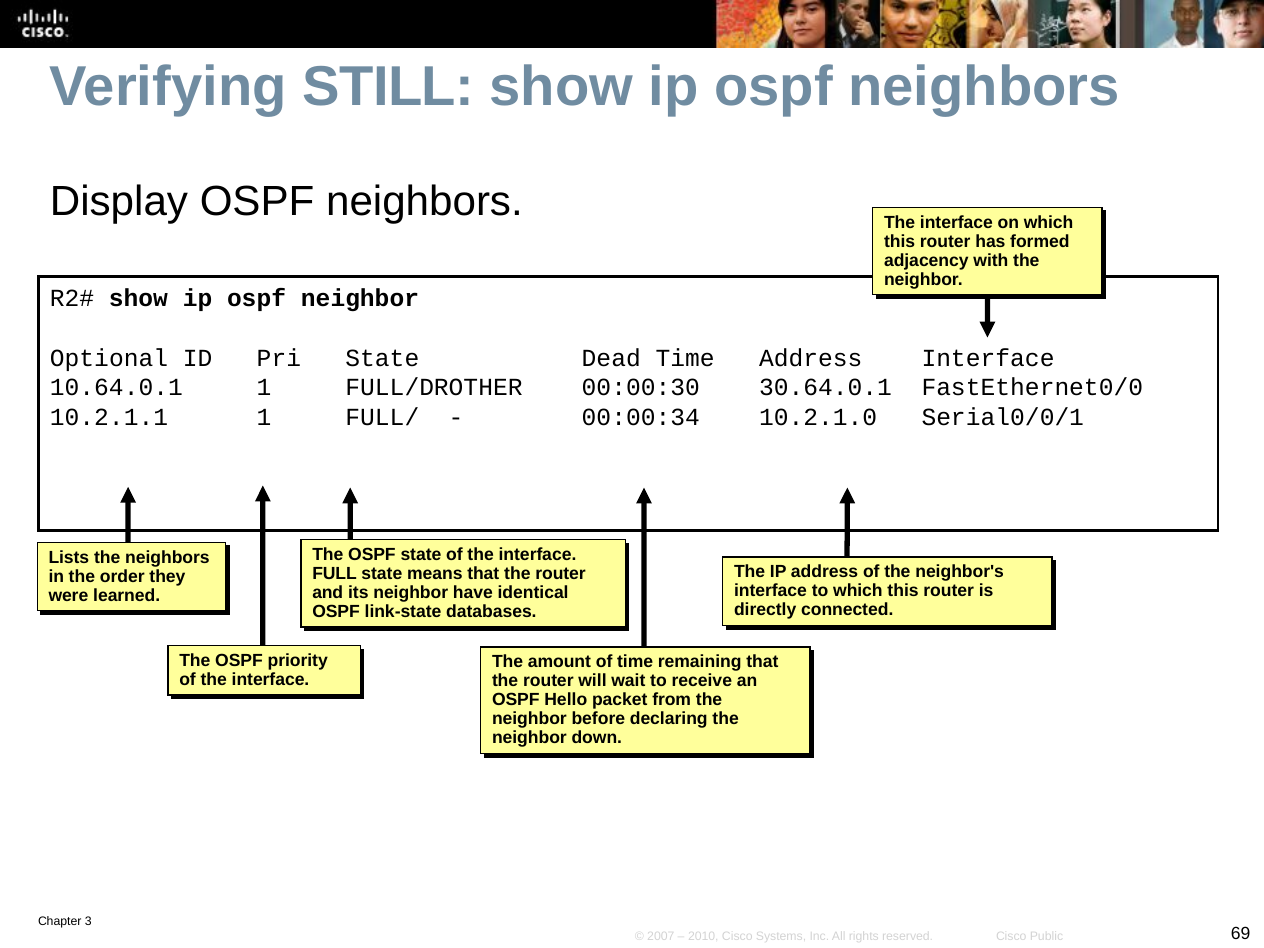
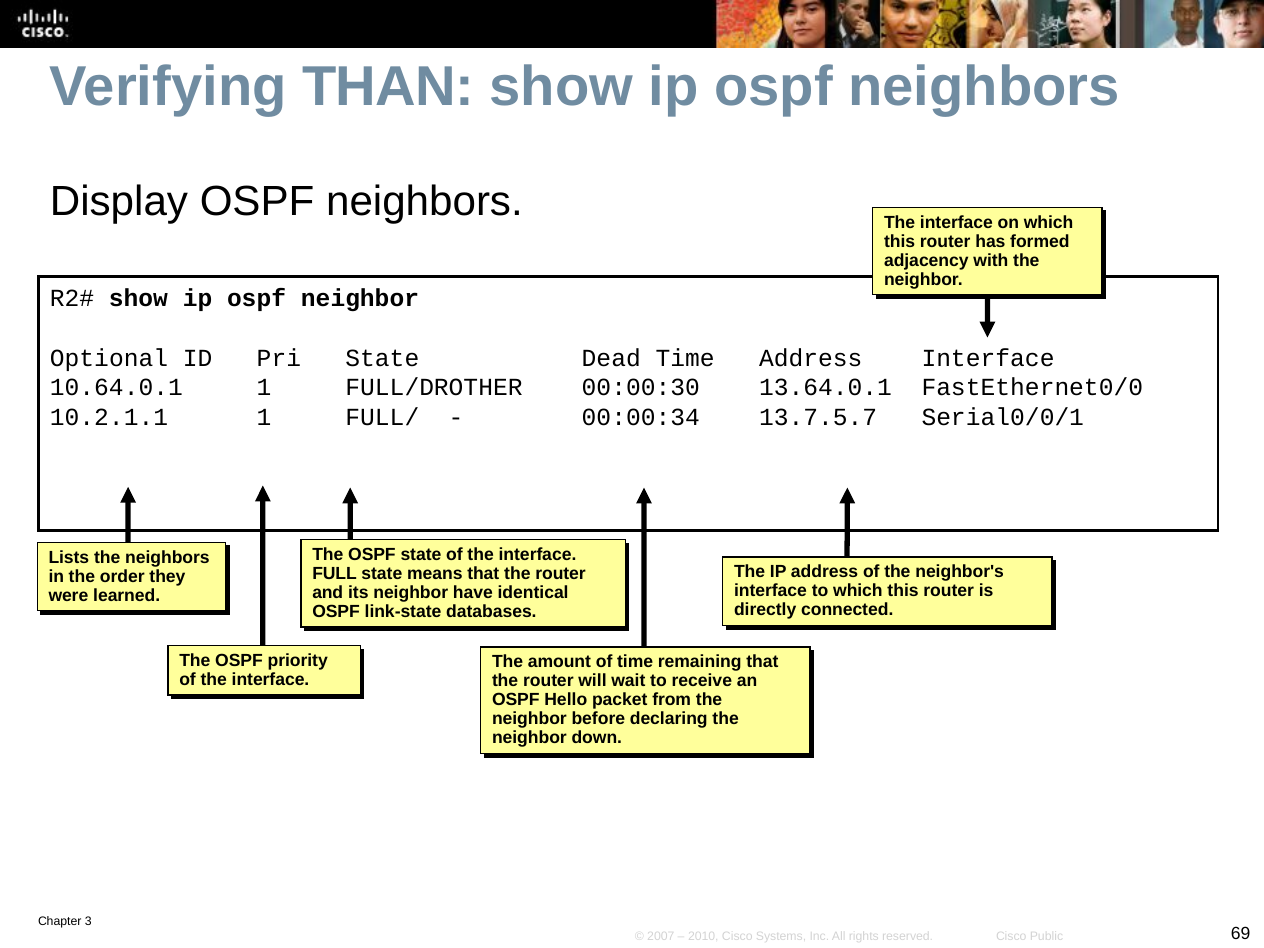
STILL: STILL -> THAN
30.64.0.1: 30.64.0.1 -> 13.64.0.1
10.2.1.0: 10.2.1.0 -> 13.7.5.7
